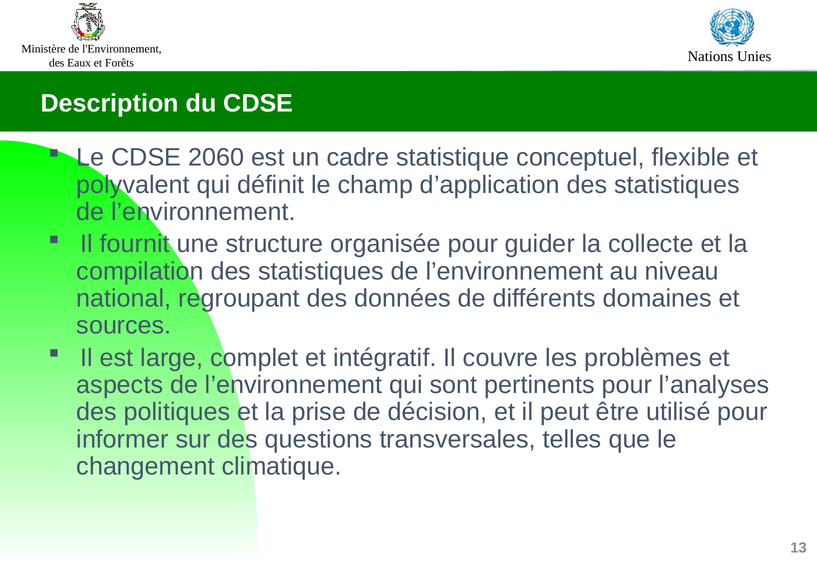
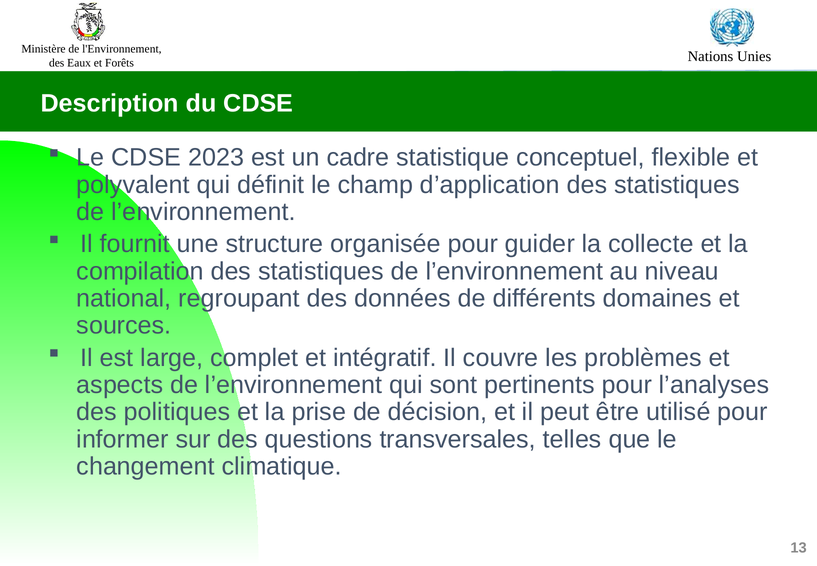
2060: 2060 -> 2023
